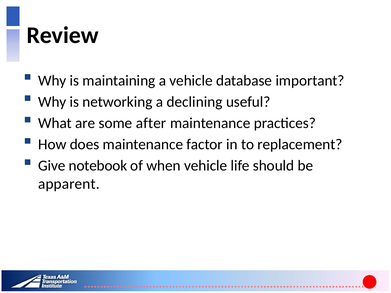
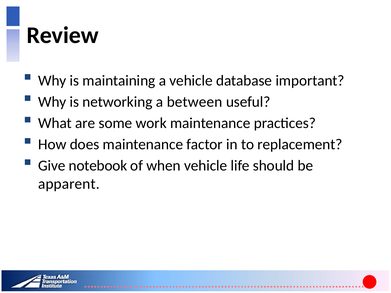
declining: declining -> between
after: after -> work
